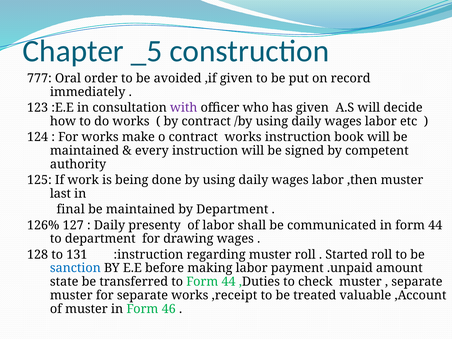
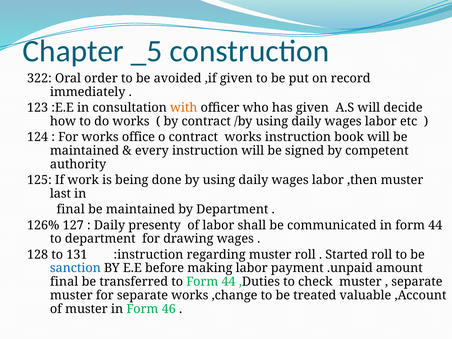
777: 777 -> 322
with colour: purple -> orange
make: make -> office
state at (64, 282): state -> final
,receipt: ,receipt -> ,change
